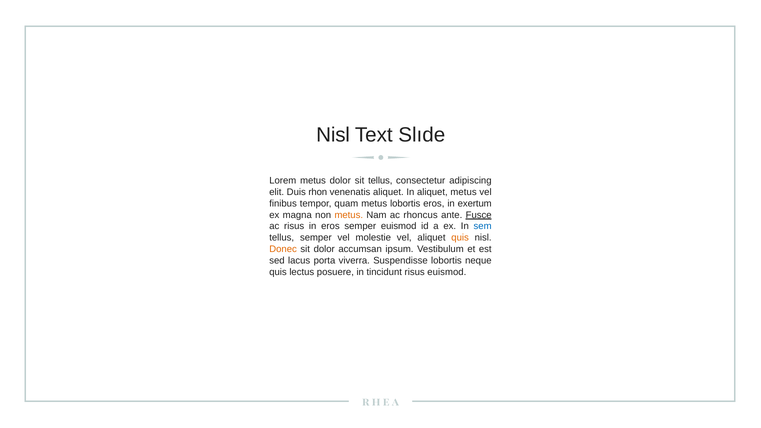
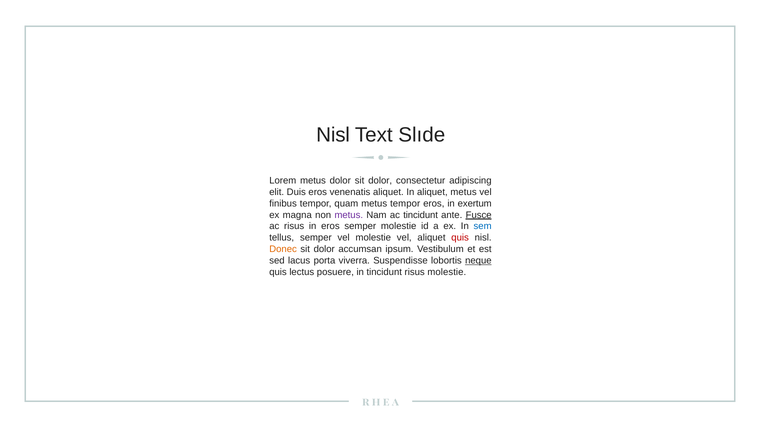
dolor sit tellus: tellus -> dolor
Duis rhon: rhon -> eros
metus lobortis: lobortis -> tempor
metus at (349, 215) colour: orange -> purple
ac rhoncus: rhoncus -> tincidunt
semper euismod: euismod -> molestie
quis at (460, 238) colour: orange -> red
neque underline: none -> present
risus euismod: euismod -> molestie
